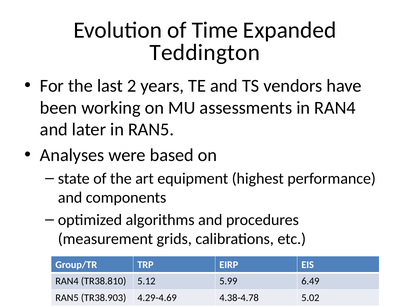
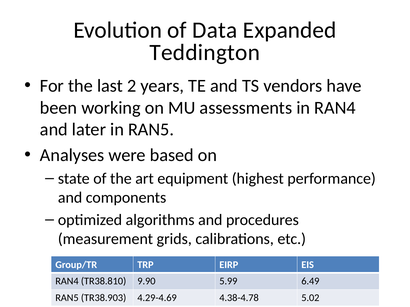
Time: Time -> Data
5.12: 5.12 -> 9.90
